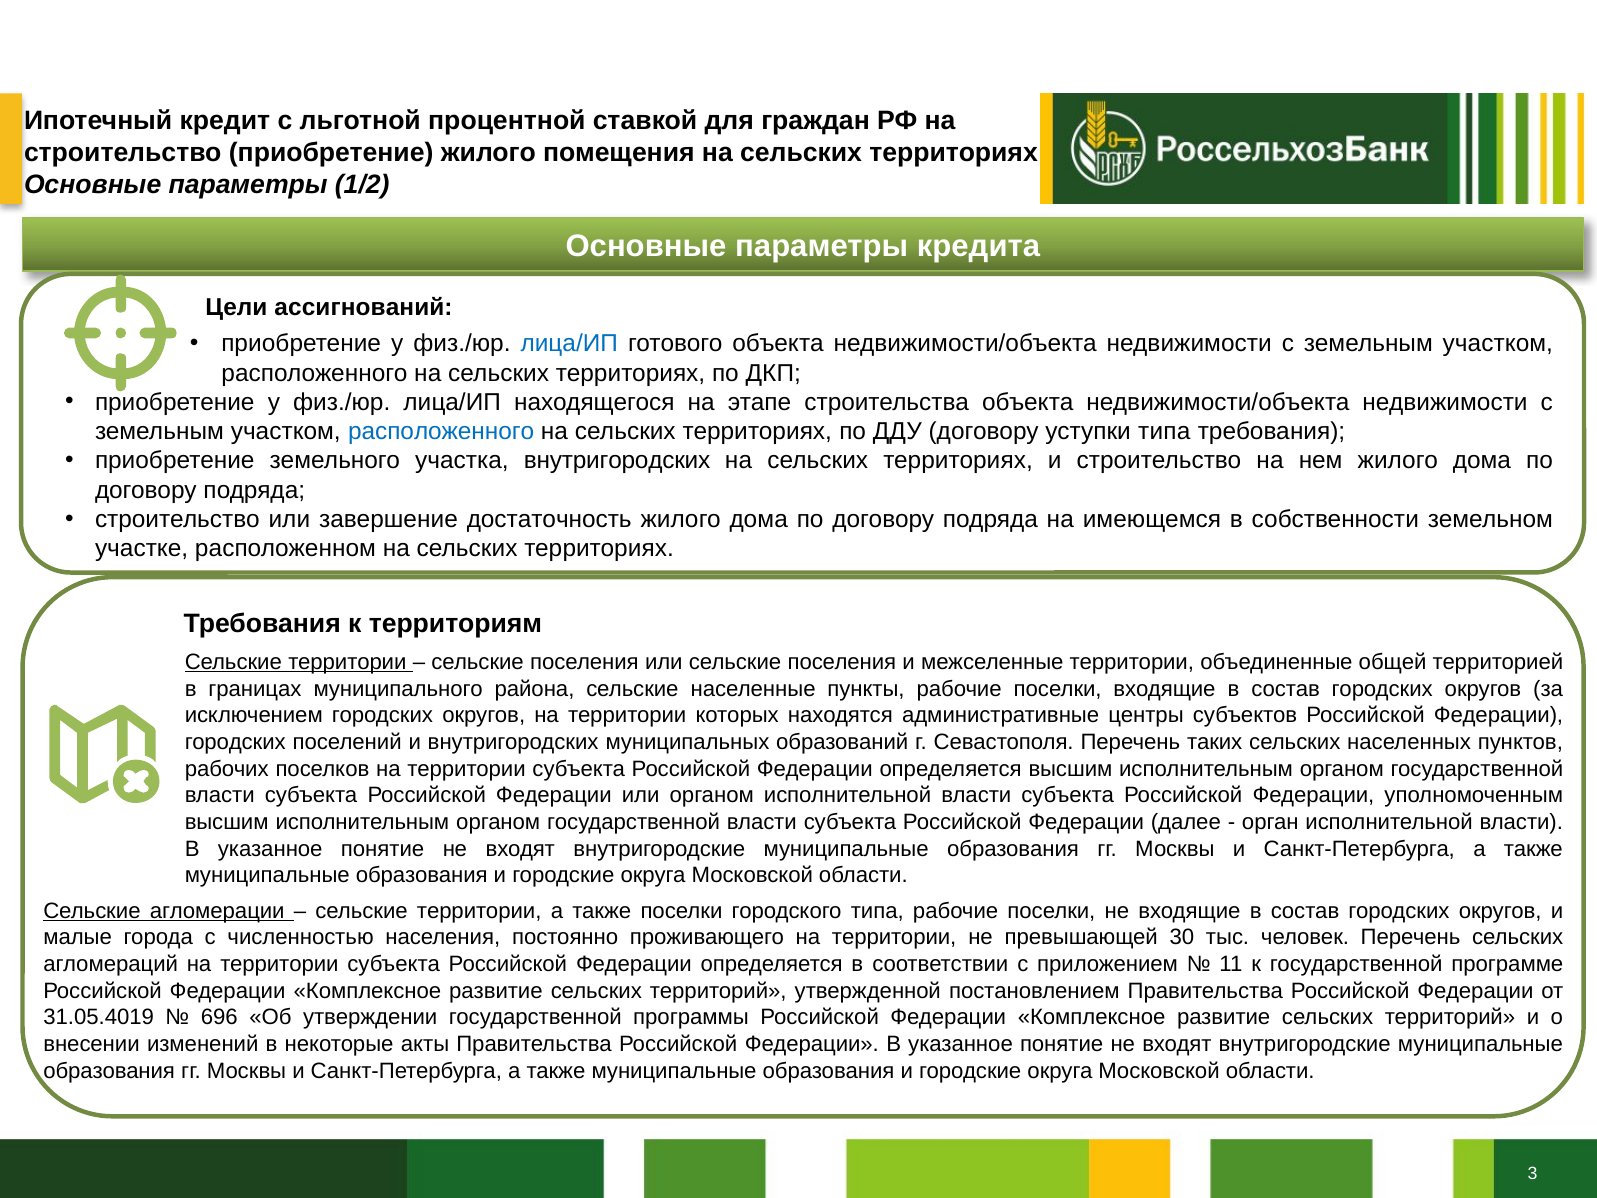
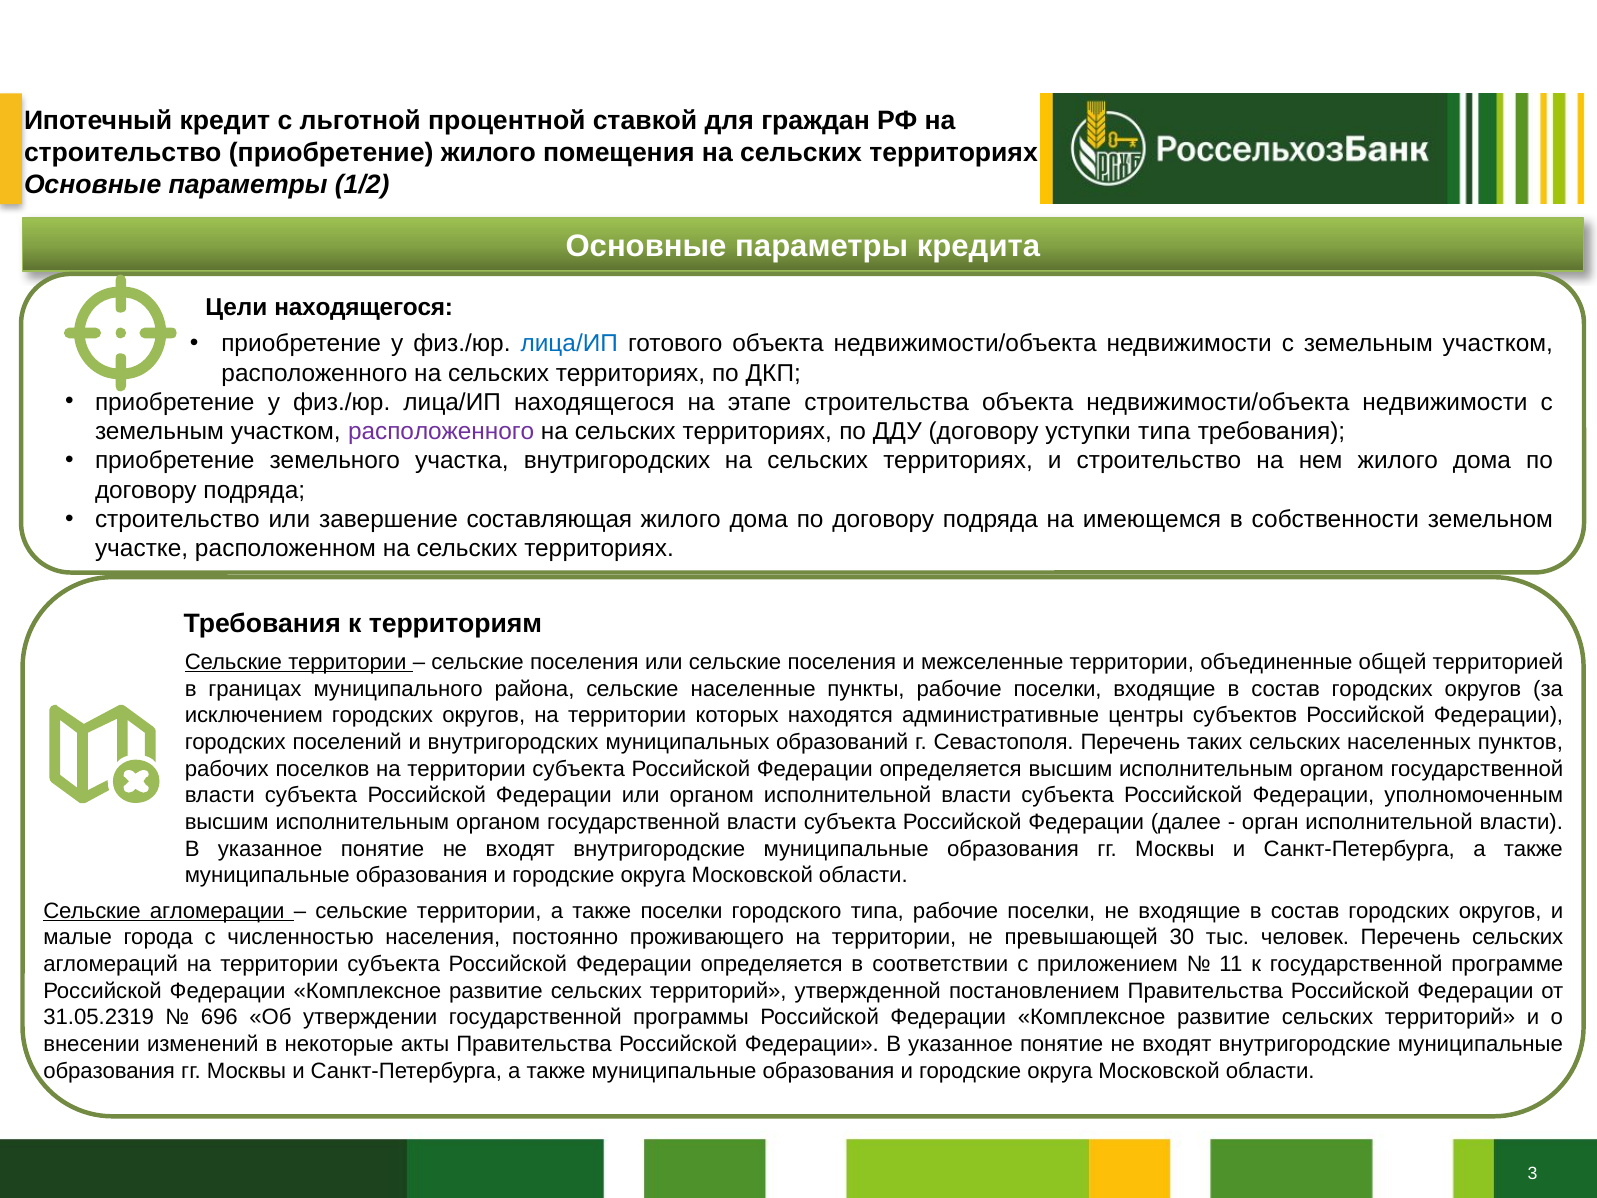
Цели ассигнований: ассигнований -> находящегося
расположенного at (441, 432) colour: blue -> purple
достаточность: достаточность -> составляющая
31.05.4019: 31.05.4019 -> 31.05.2319
